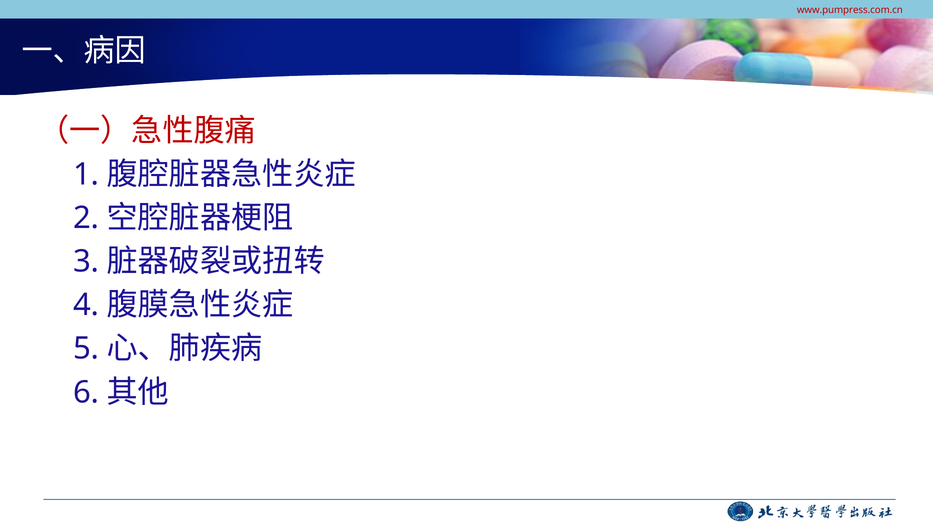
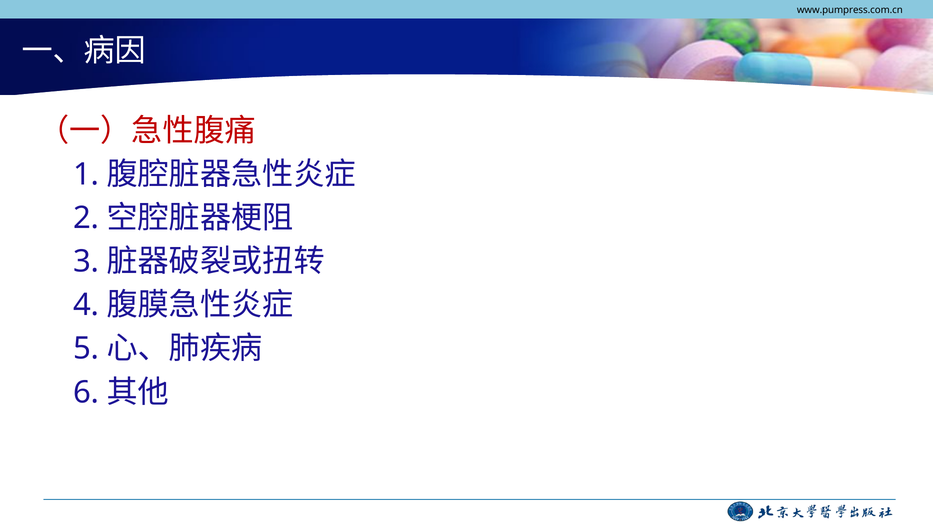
www.pumpress.com.cn colour: red -> black
